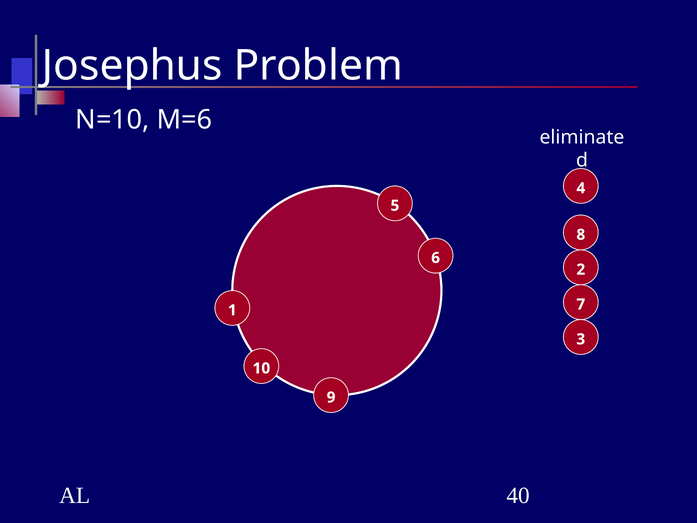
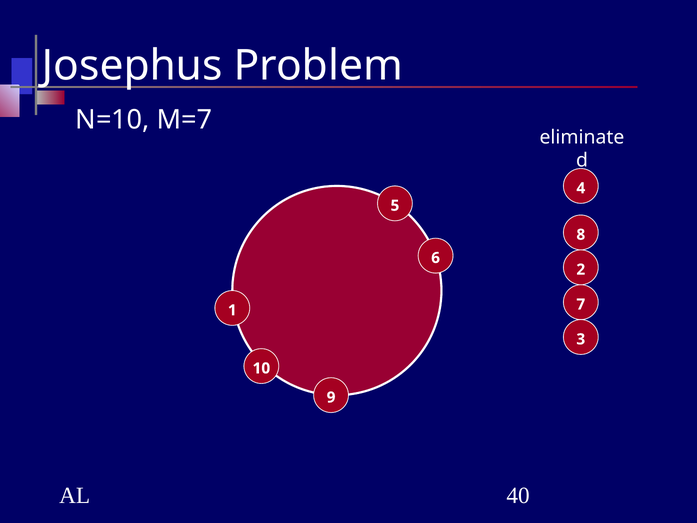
M=6: M=6 -> M=7
